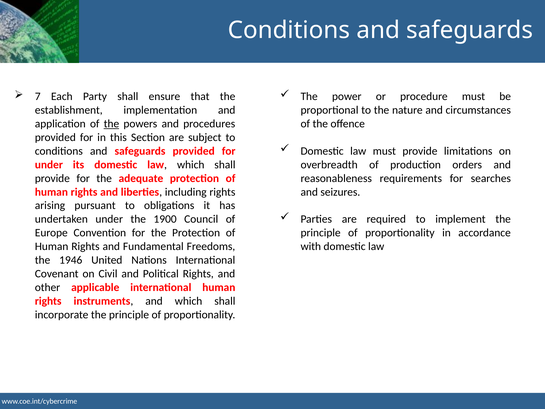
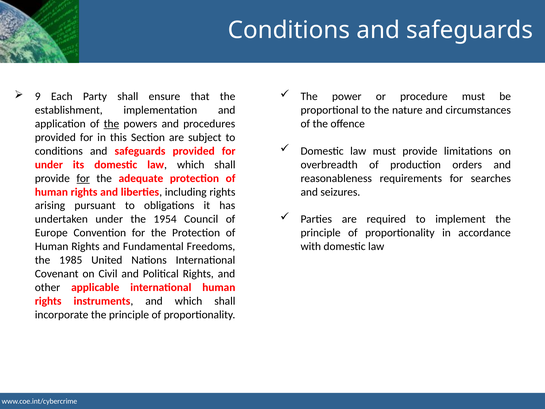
7: 7 -> 9
for at (83, 178) underline: none -> present
1900: 1900 -> 1954
1946: 1946 -> 1985
